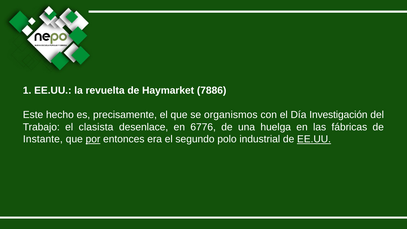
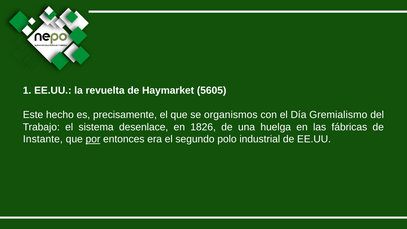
7886: 7886 -> 5605
Investigación: Investigación -> Gremialismo
clasista: clasista -> sistema
6776: 6776 -> 1826
EE.UU at (314, 139) underline: present -> none
